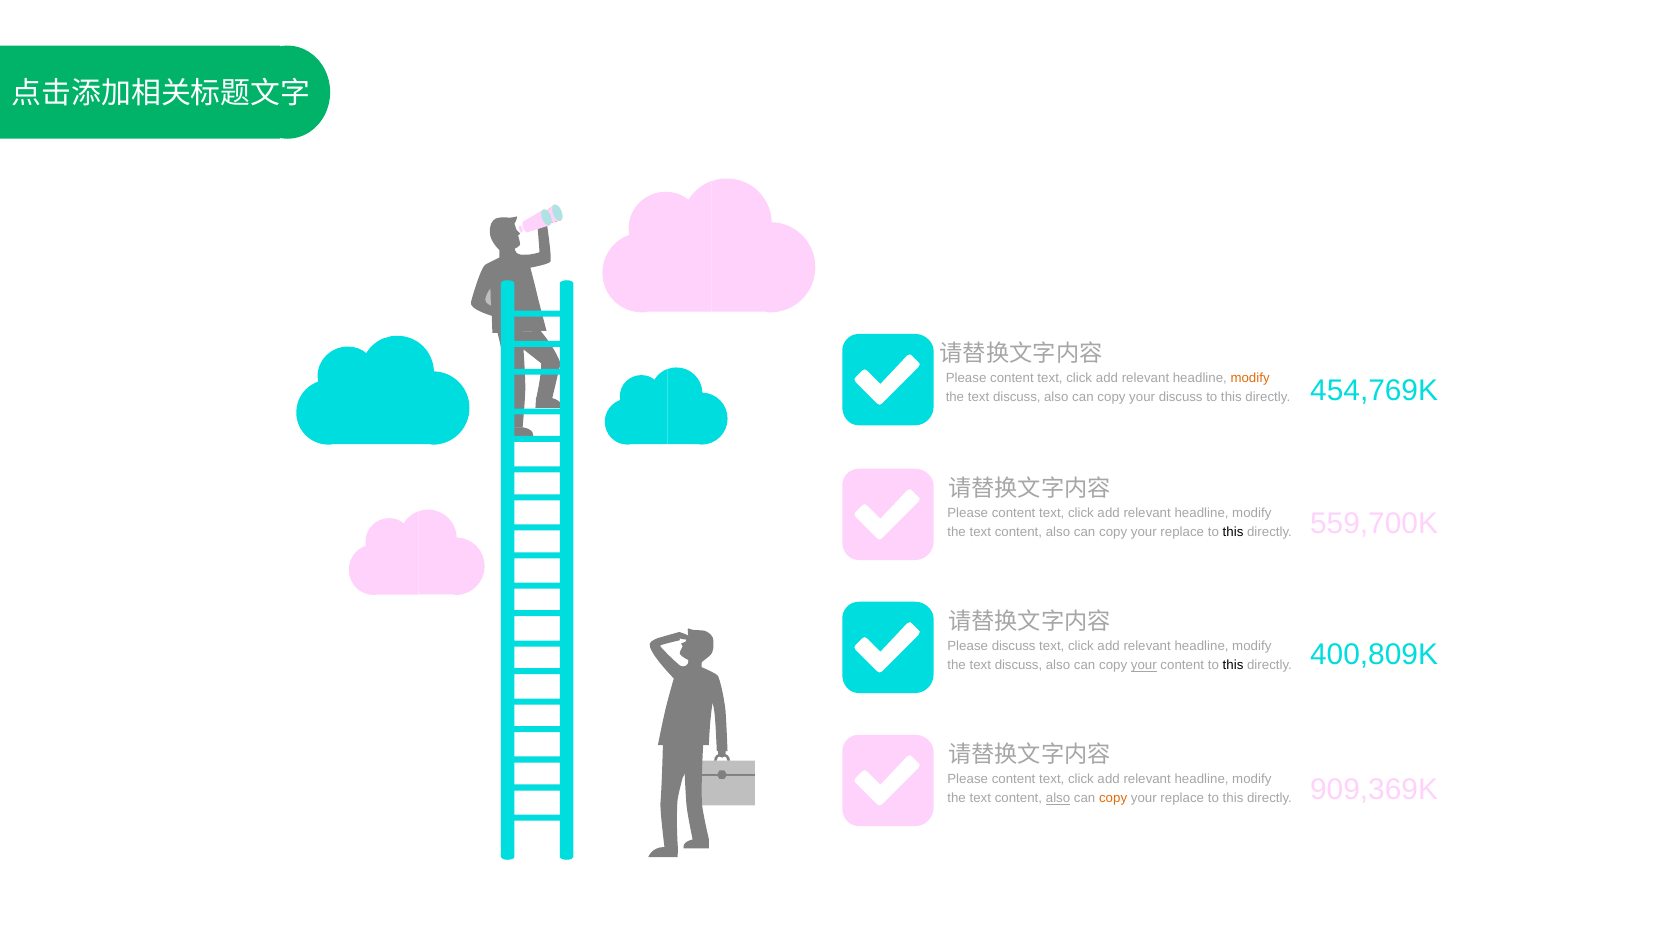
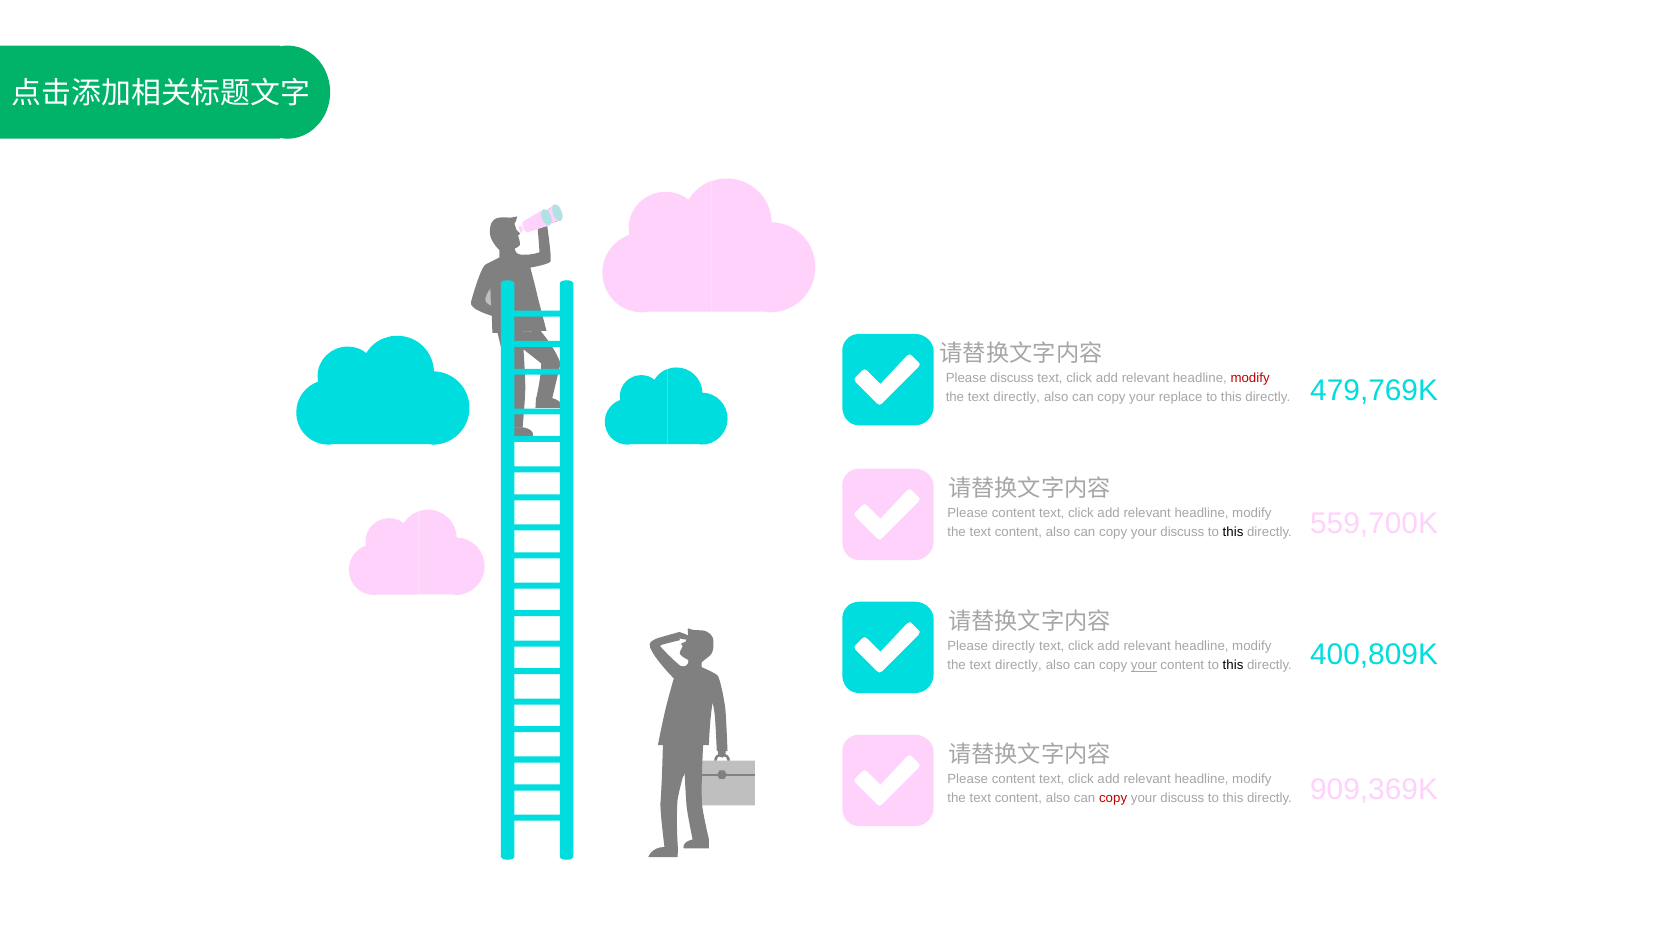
content at (1012, 379): content -> discuss
modify at (1250, 379) colour: orange -> red
discuss at (1017, 398): discuss -> directly
your discuss: discuss -> replace
454,769K: 454,769K -> 479,769K
replace at (1182, 532): replace -> discuss
Please discuss: discuss -> directly
discuss at (1019, 665): discuss -> directly
also at (1058, 798) underline: present -> none
copy at (1113, 798) colour: orange -> red
replace at (1182, 798): replace -> discuss
